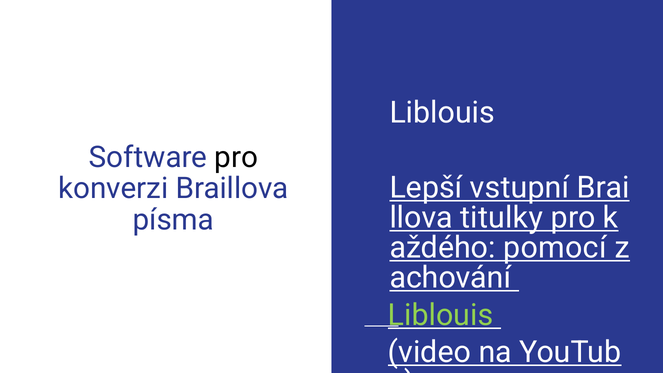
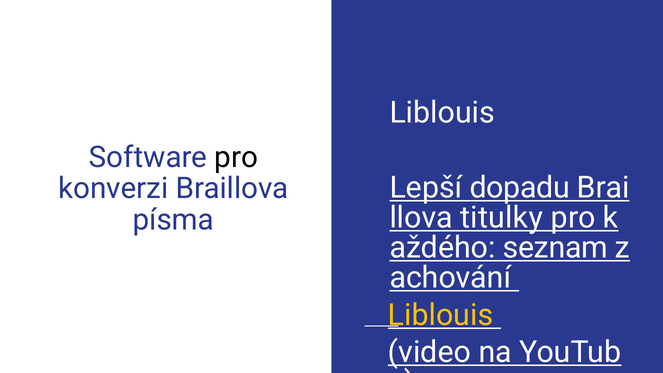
vstupní: vstupní -> dopadu
pomocí: pomocí -> seznam
Liblouis colour: light green -> yellow
